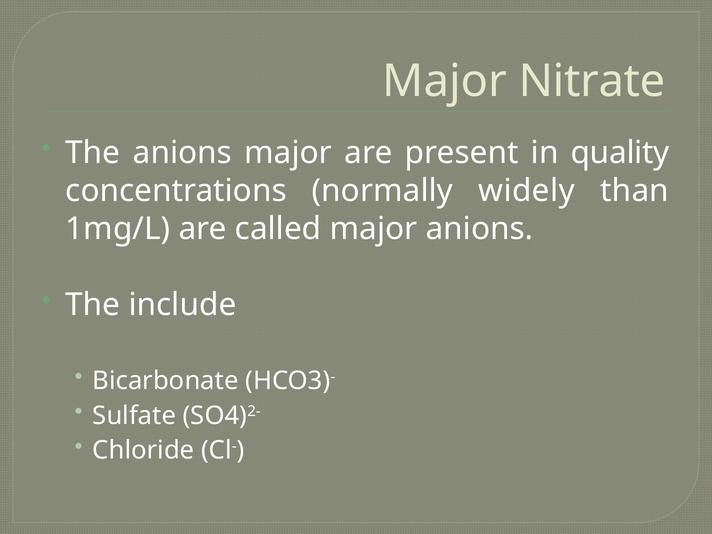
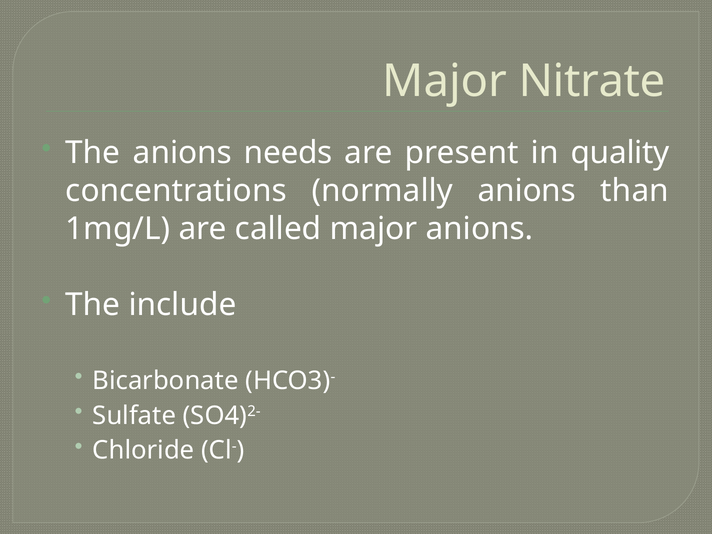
anions major: major -> needs
normally widely: widely -> anions
